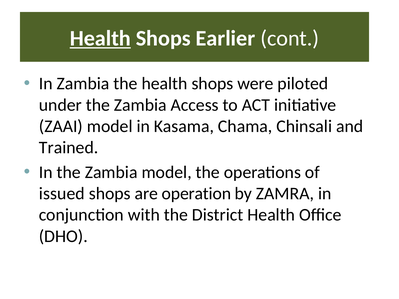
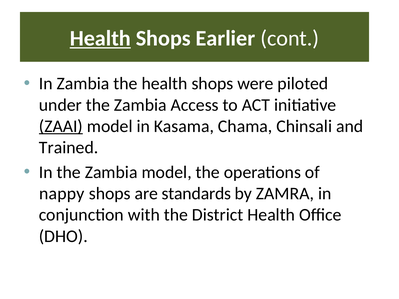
ZAAI underline: none -> present
issued: issued -> nappy
operation: operation -> standards
